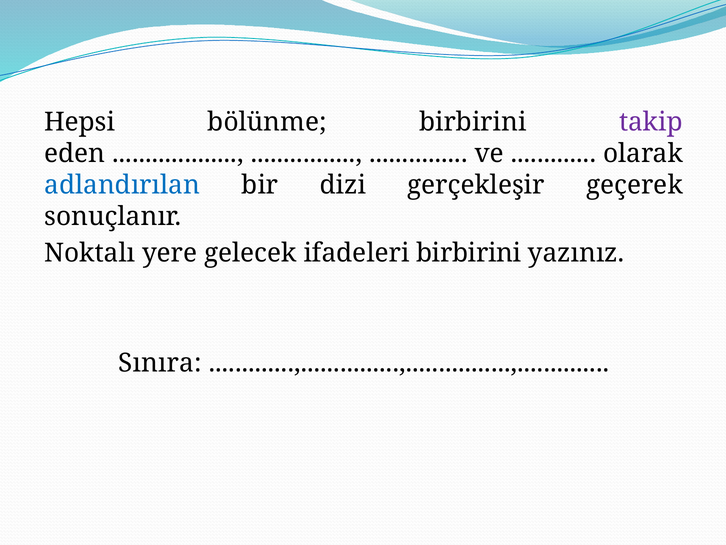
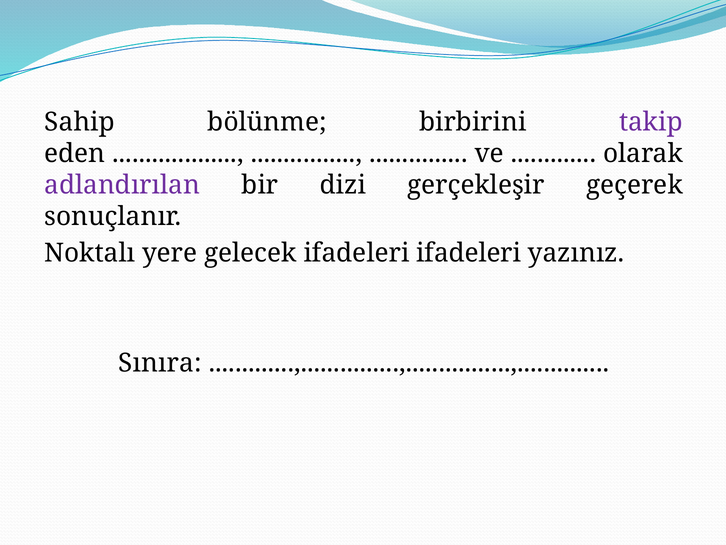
Hepsi: Hepsi -> Sahip
adlandırılan colour: blue -> purple
ifadeleri birbirini: birbirini -> ifadeleri
